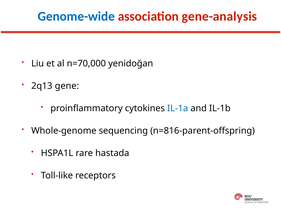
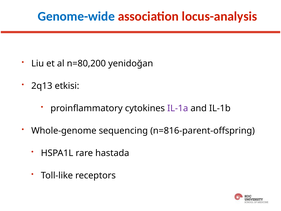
gene-analysis: gene-analysis -> locus-analysis
n=70,000: n=70,000 -> n=80,200
gene: gene -> etkisi
IL-1a colour: blue -> purple
